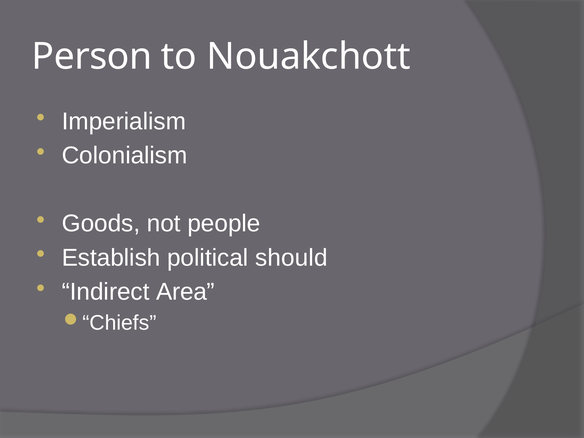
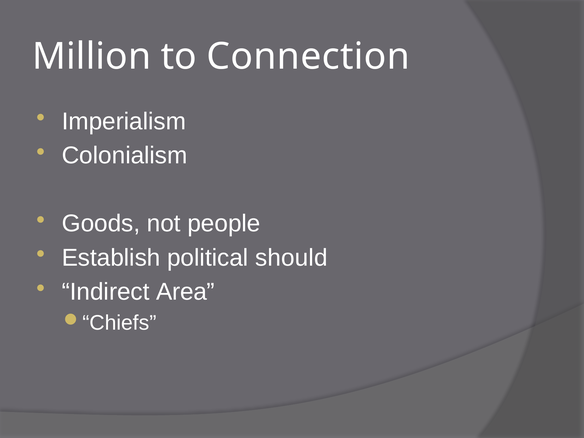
Person: Person -> Million
Nouakchott: Nouakchott -> Connection
